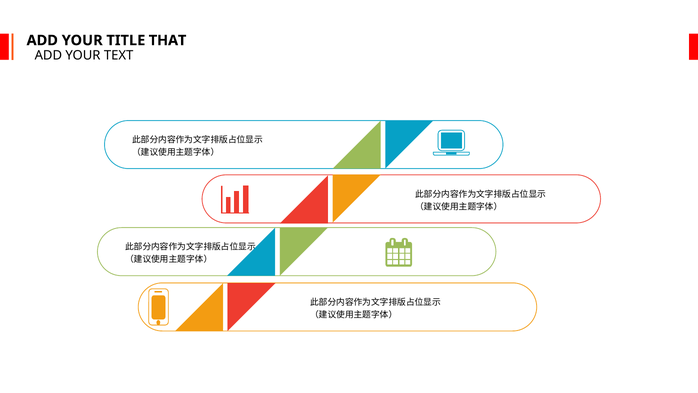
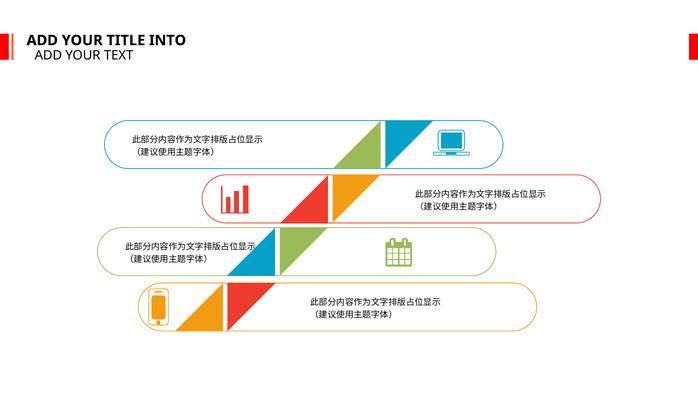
THAT: THAT -> INTO
